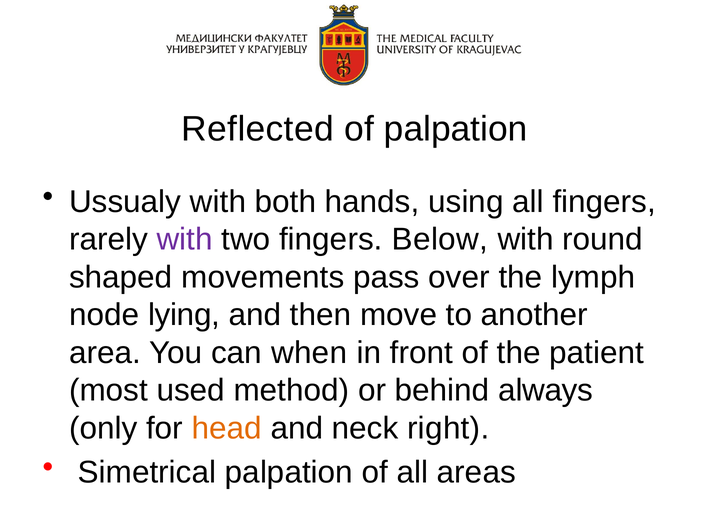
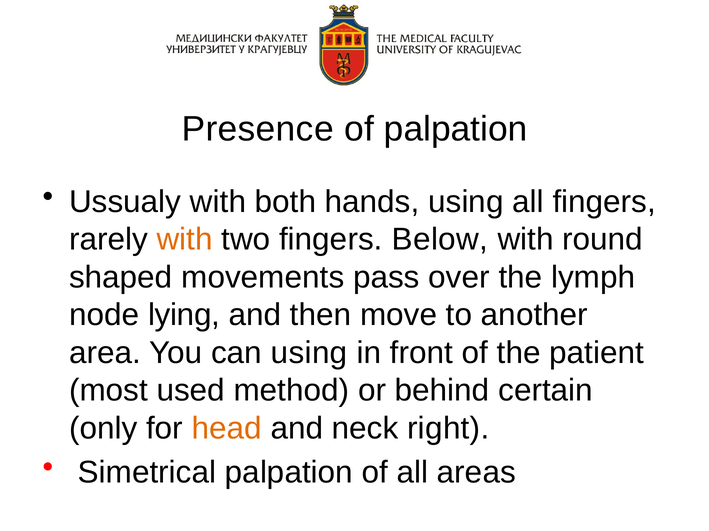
Reflected: Reflected -> Presence
with at (185, 240) colour: purple -> orange
can when: when -> using
always: always -> certain
